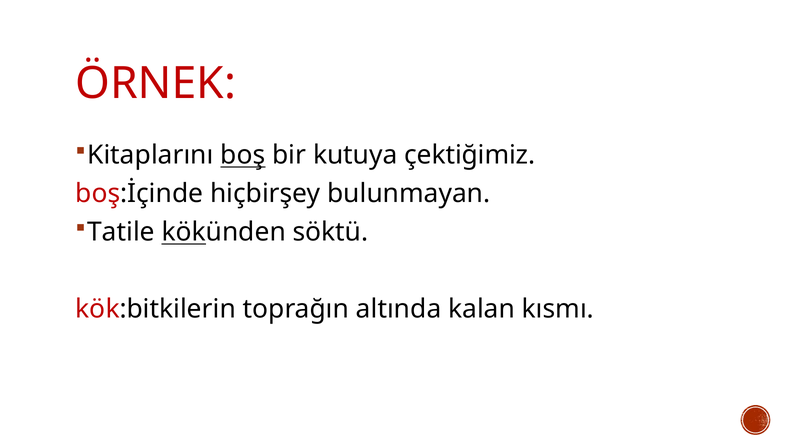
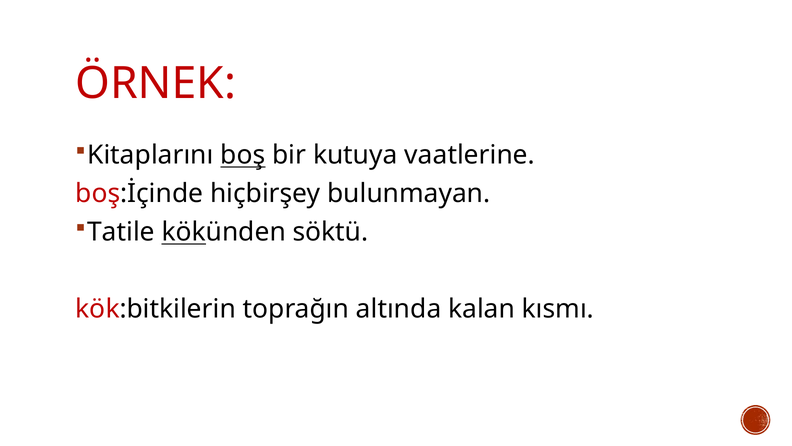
çektiğimiz: çektiğimiz -> vaatlerine
